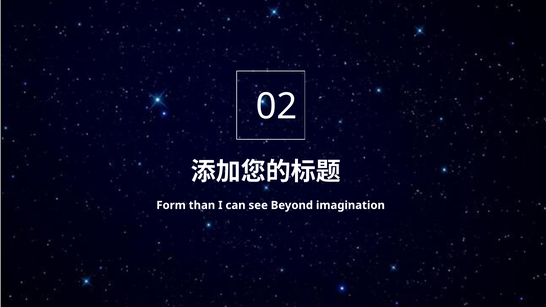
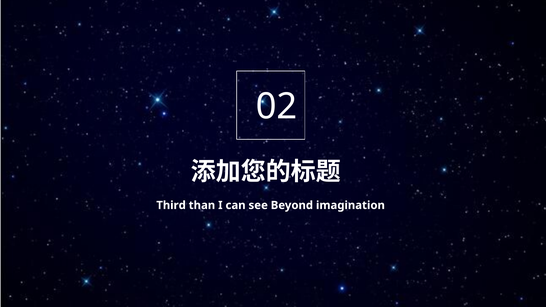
Form: Form -> Third
